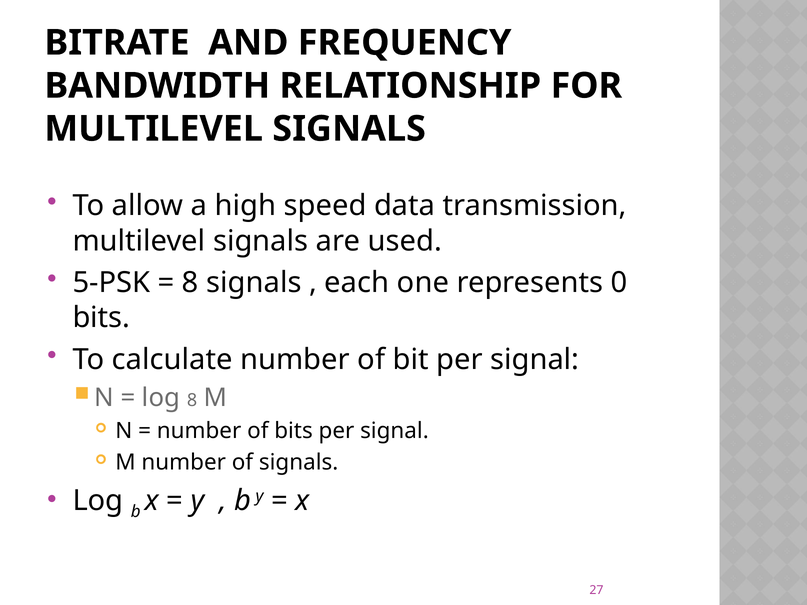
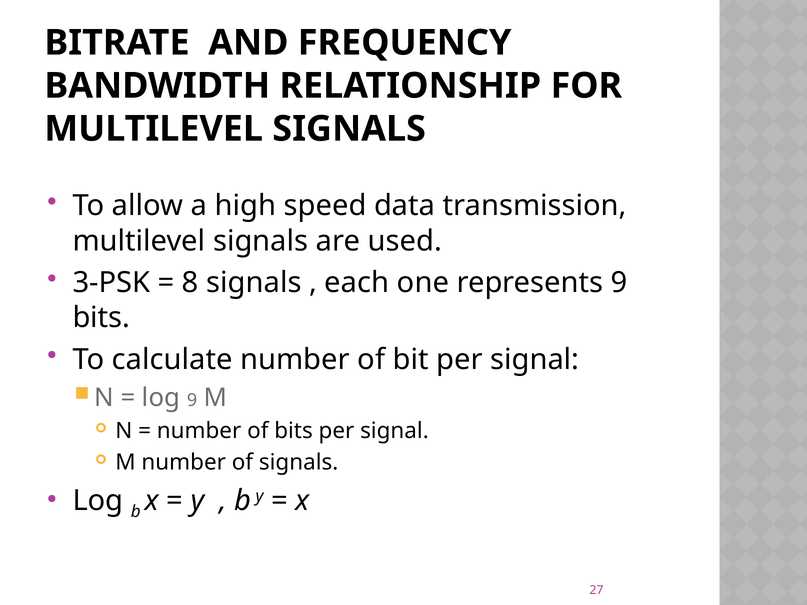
5-PSK: 5-PSK -> 3-PSK
represents 0: 0 -> 9
log 8: 8 -> 9
